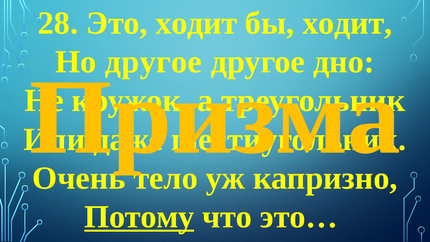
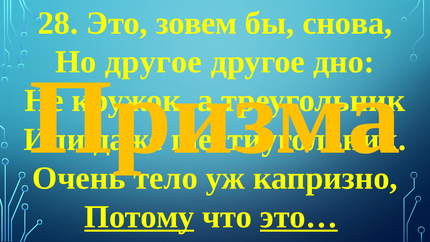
Это ходит: ходит -> зовем
бы ходит: ходит -> снова
это… underline: none -> present
